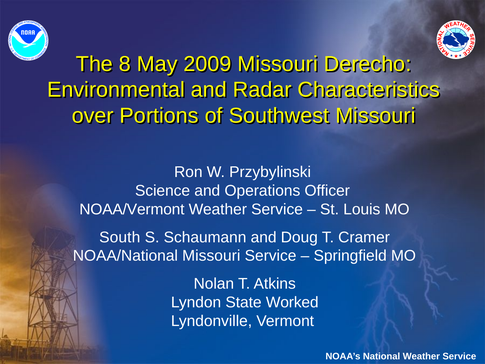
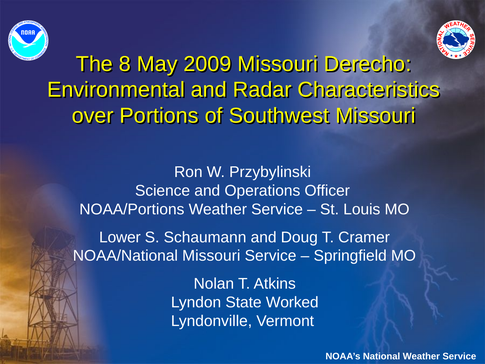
NOAA/Vermont: NOAA/Vermont -> NOAA/Portions
South: South -> Lower
